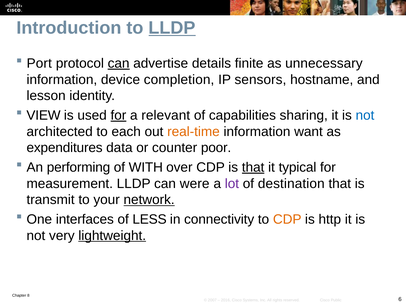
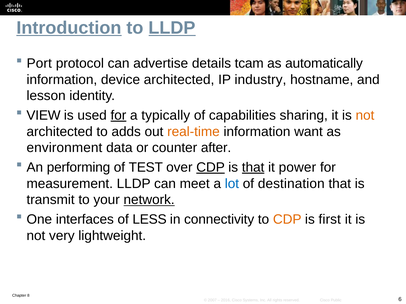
Introduction underline: none -> present
can at (119, 63) underline: present -> none
finite: finite -> tcam
unnecessary: unnecessary -> automatically
device completion: completion -> architected
sensors: sensors -> industry
relevant: relevant -> typically
not at (365, 116) colour: blue -> orange
each: each -> adds
expenditures: expenditures -> environment
poor: poor -> after
WITH: WITH -> TEST
CDP at (211, 168) underline: none -> present
typical: typical -> power
were: were -> meet
lot colour: purple -> blue
http: http -> first
lightweight underline: present -> none
